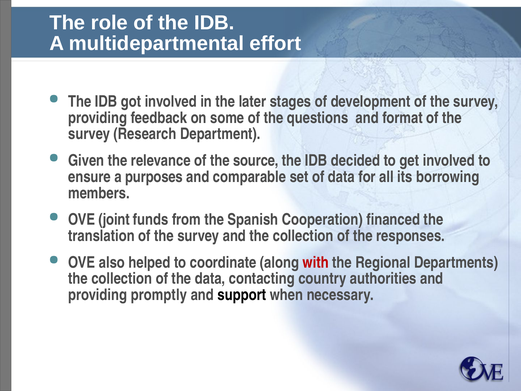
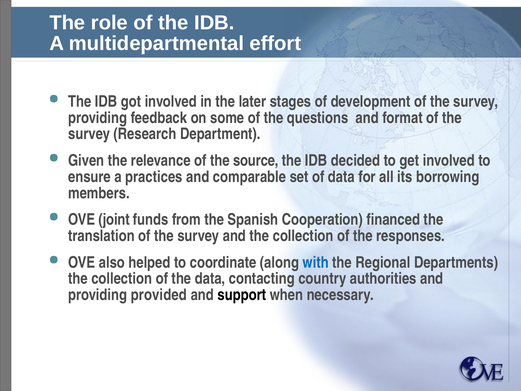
purposes: purposes -> practices
with colour: red -> blue
promptly: promptly -> provided
